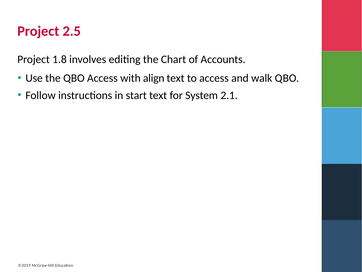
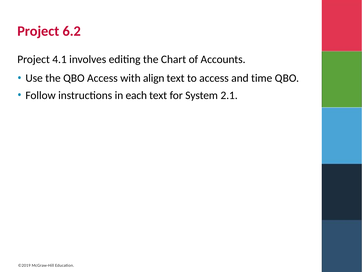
2.5: 2.5 -> 6.2
1.8: 1.8 -> 4.1
walk: walk -> time
start: start -> each
